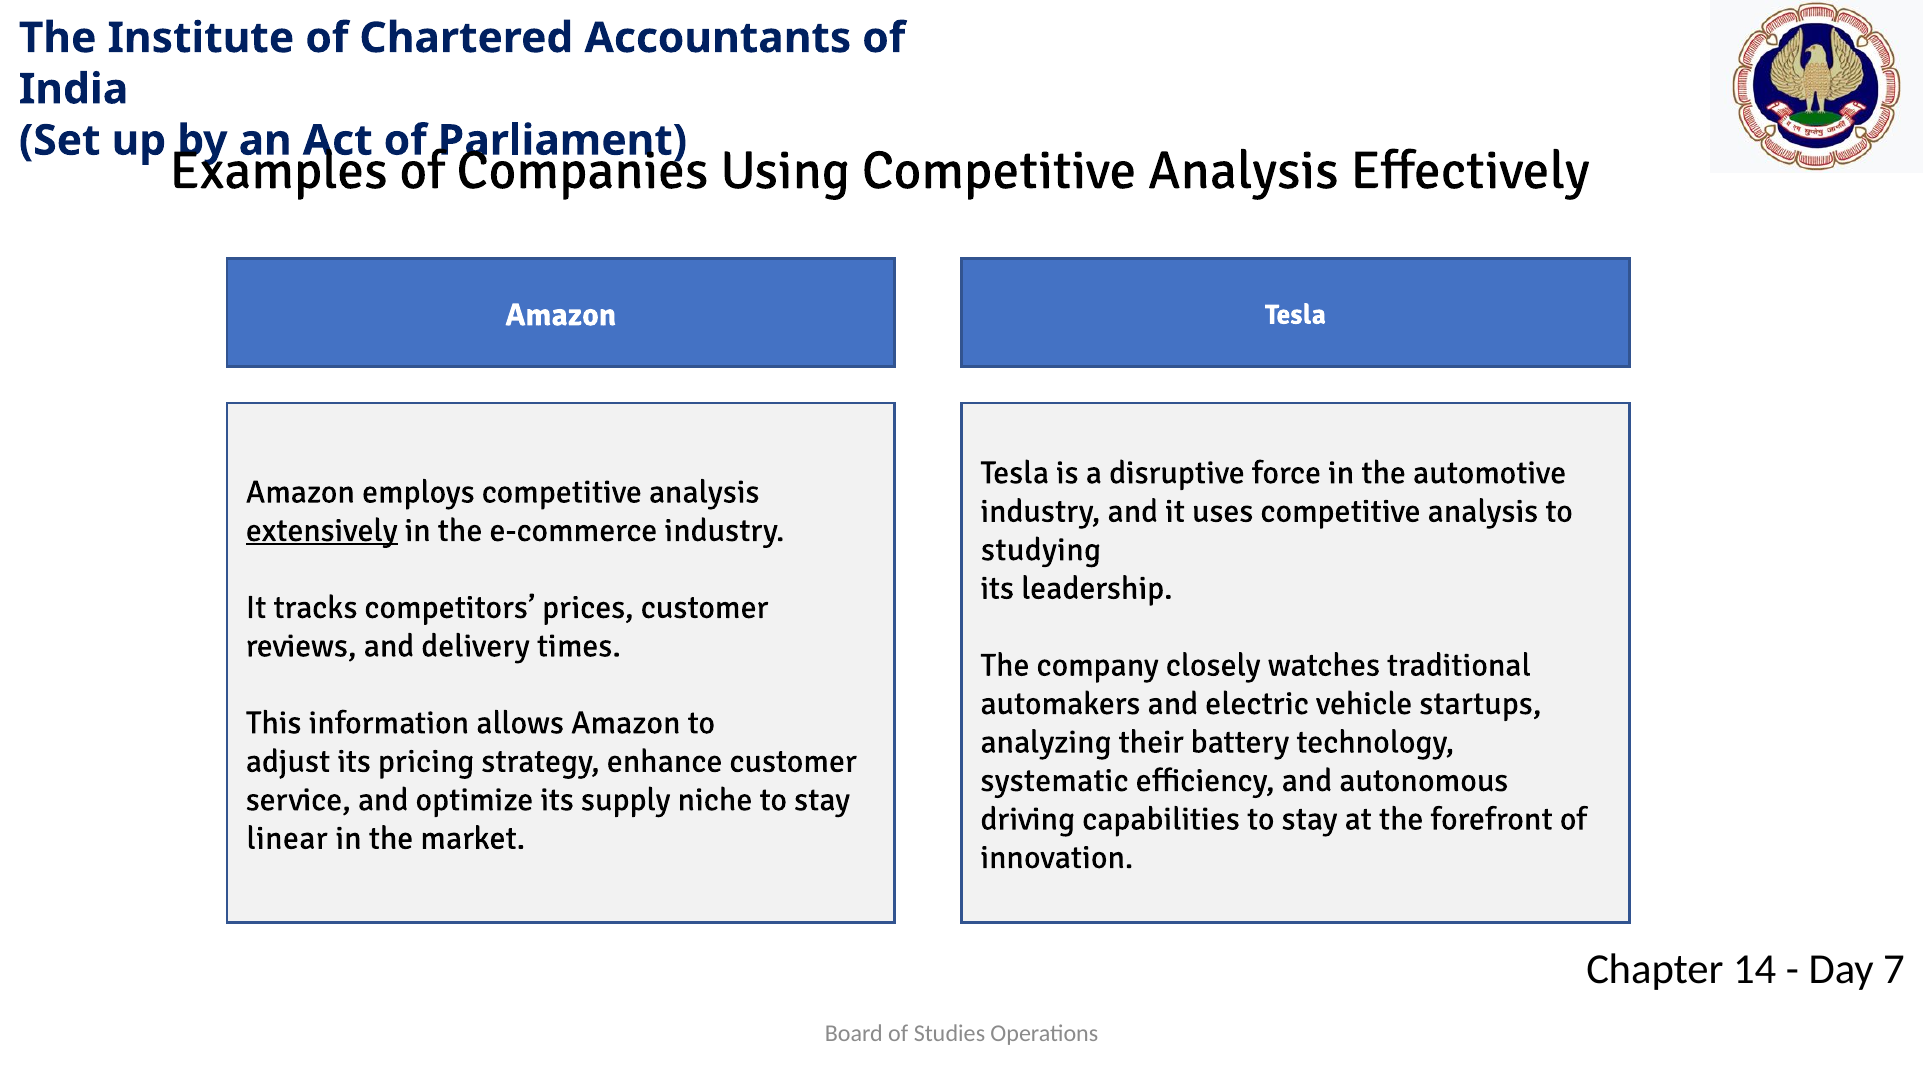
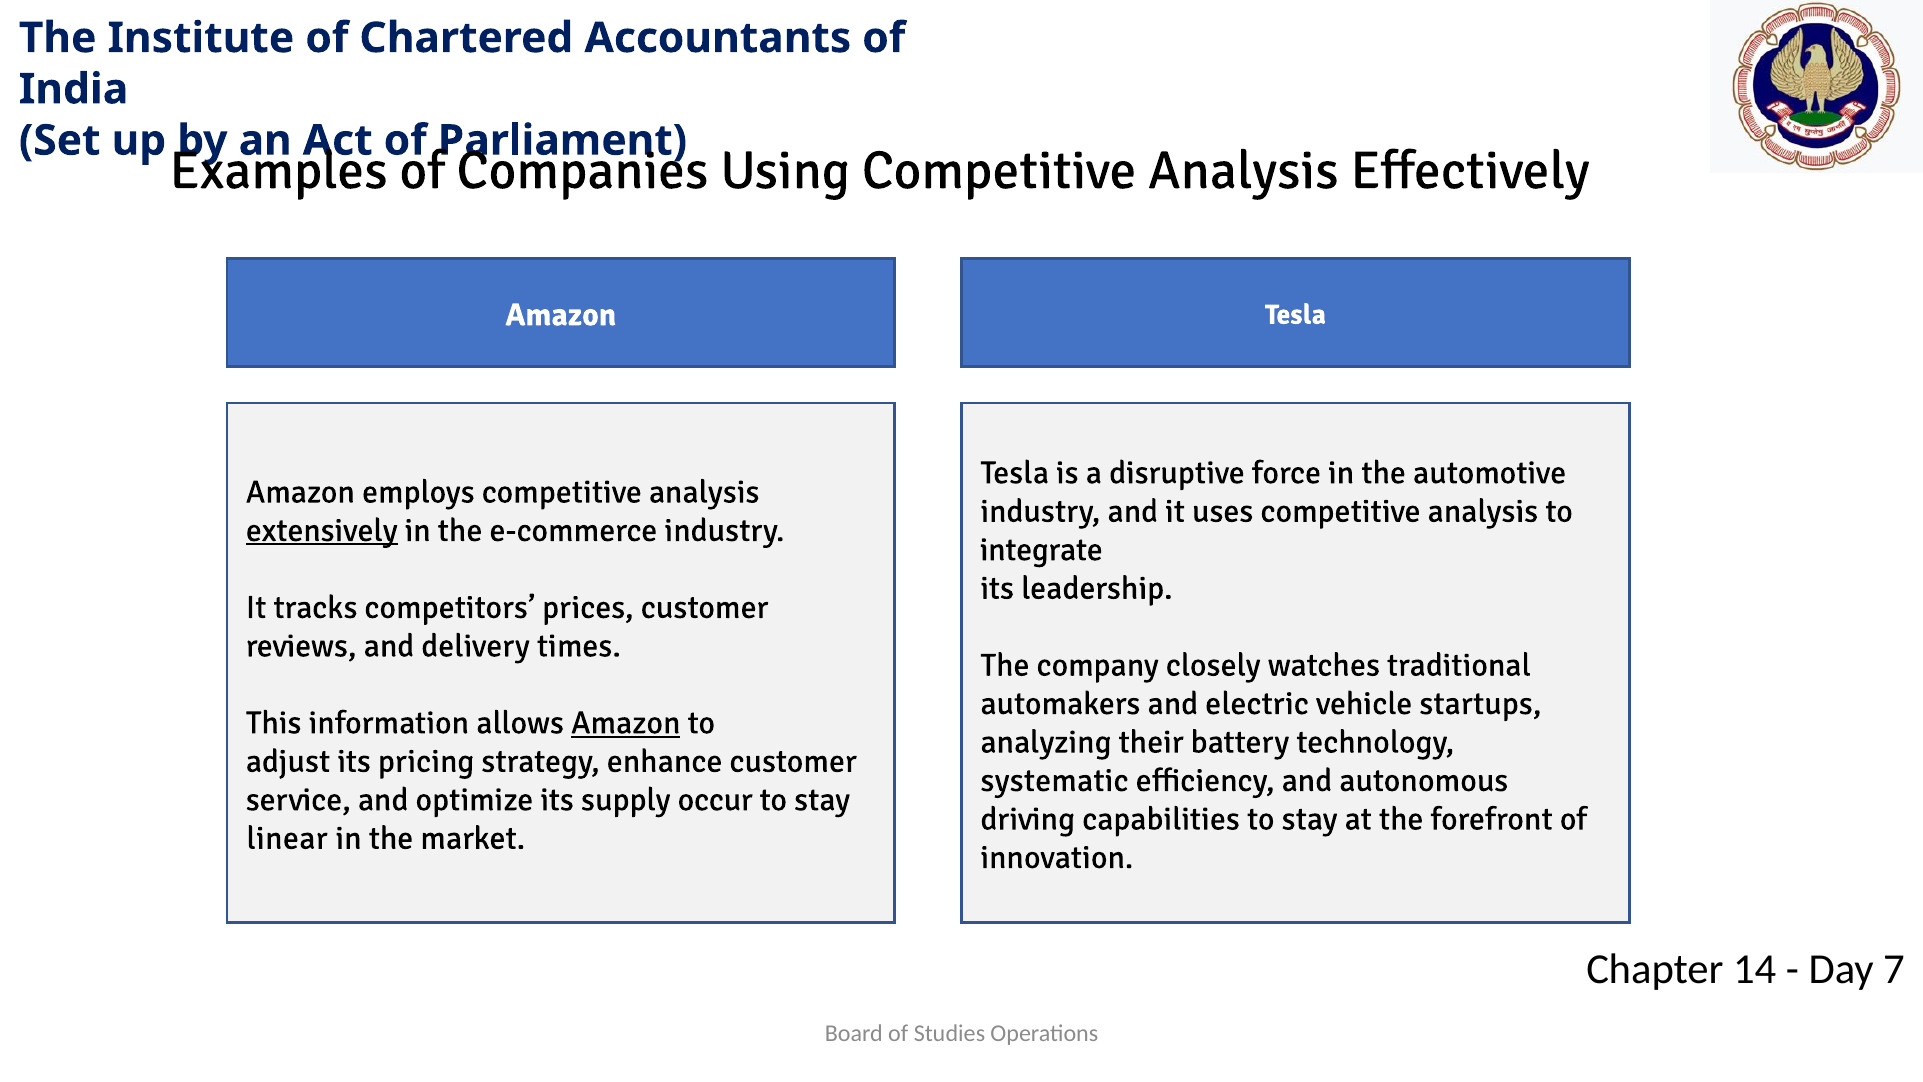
studying: studying -> integrate
Amazon at (626, 723) underline: none -> present
niche: niche -> occur
